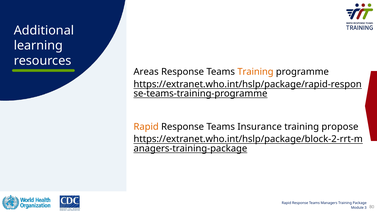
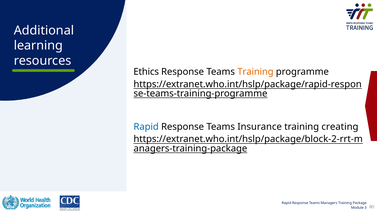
Areas: Areas -> Ethics
Rapid at (146, 127) colour: orange -> blue
propose: propose -> creating
